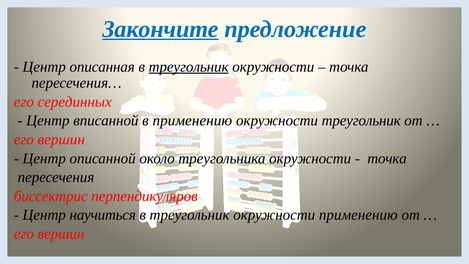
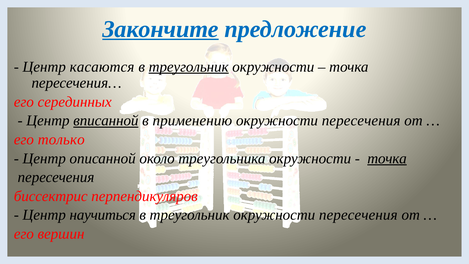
описанная: описанная -> касаются
вписанной underline: none -> present
треугольник at (361, 121): треугольник -> пересечения
вершин at (61, 139): вершин -> только
точка at (387, 158) underline: none -> present
треугольник окружности применению: применению -> пересечения
